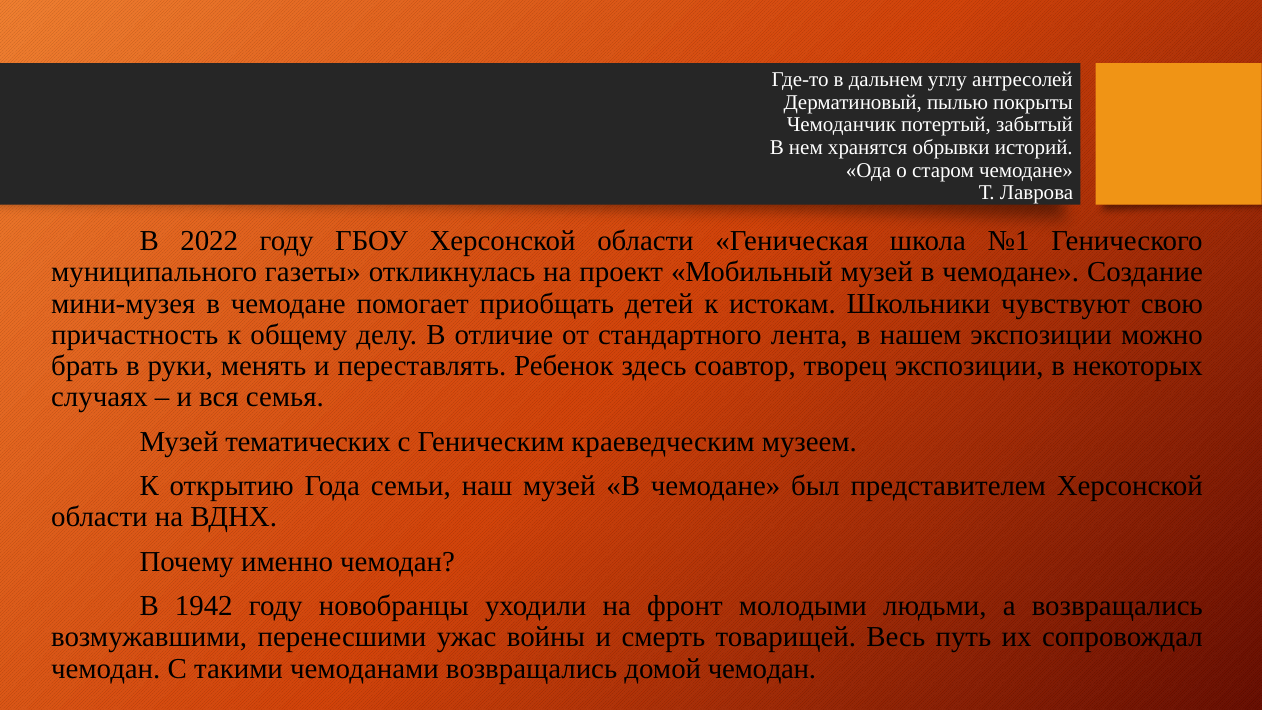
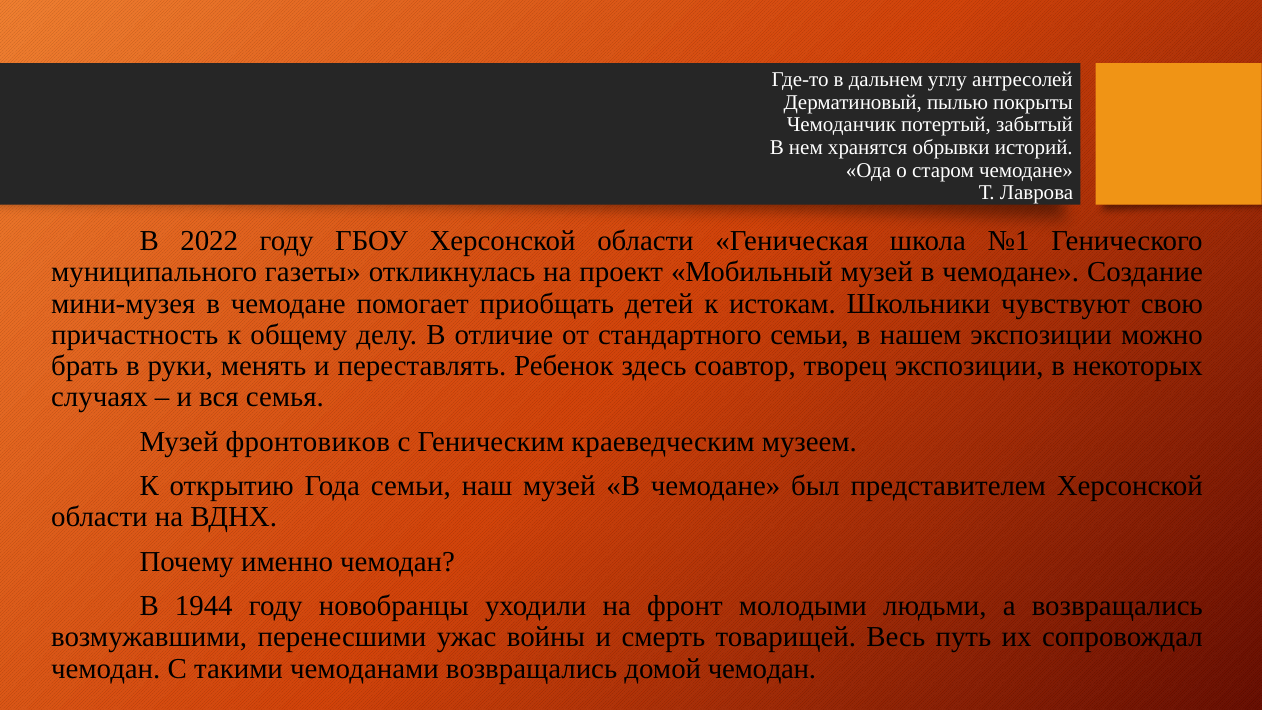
стандартного лента: лента -> семьи
тематических: тематических -> фронтовиков
1942: 1942 -> 1944
